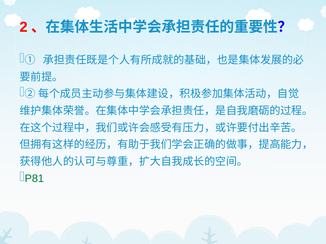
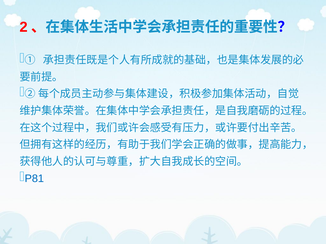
P81 colour: green -> blue
